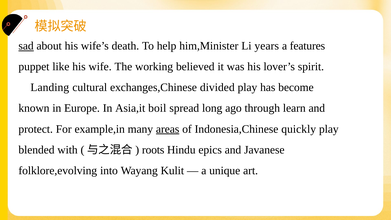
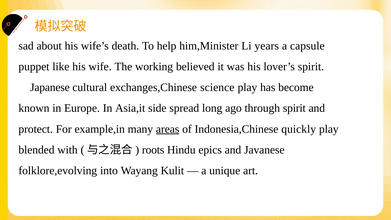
sad underline: present -> none
features: features -> capsule
Landing: Landing -> Japanese
divided: divided -> science
boil: boil -> side
through learn: learn -> spirit
